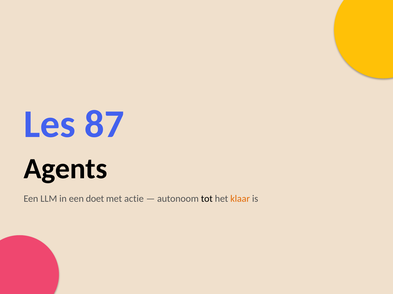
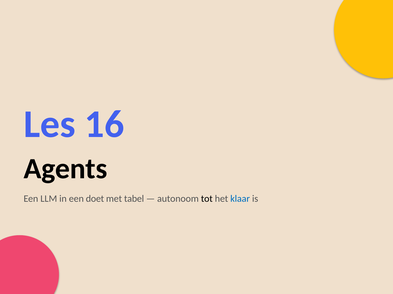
87: 87 -> 16
actie: actie -> tabel
klaar colour: orange -> blue
